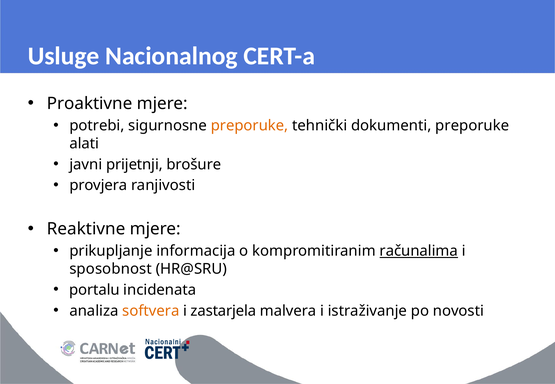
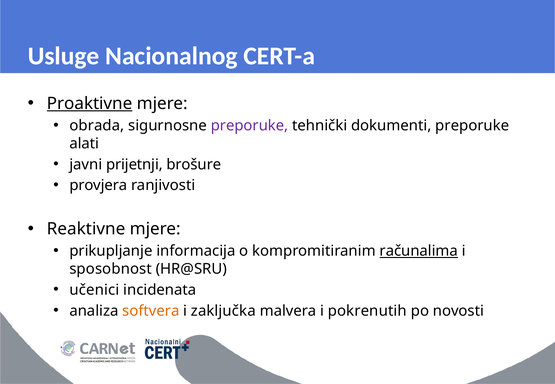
Proaktivne underline: none -> present
potrebi: potrebi -> obrada
preporuke at (250, 126) colour: orange -> purple
portalu: portalu -> učenici
zastarjela: zastarjela -> zaključka
istraživanje: istraživanje -> pokrenutih
